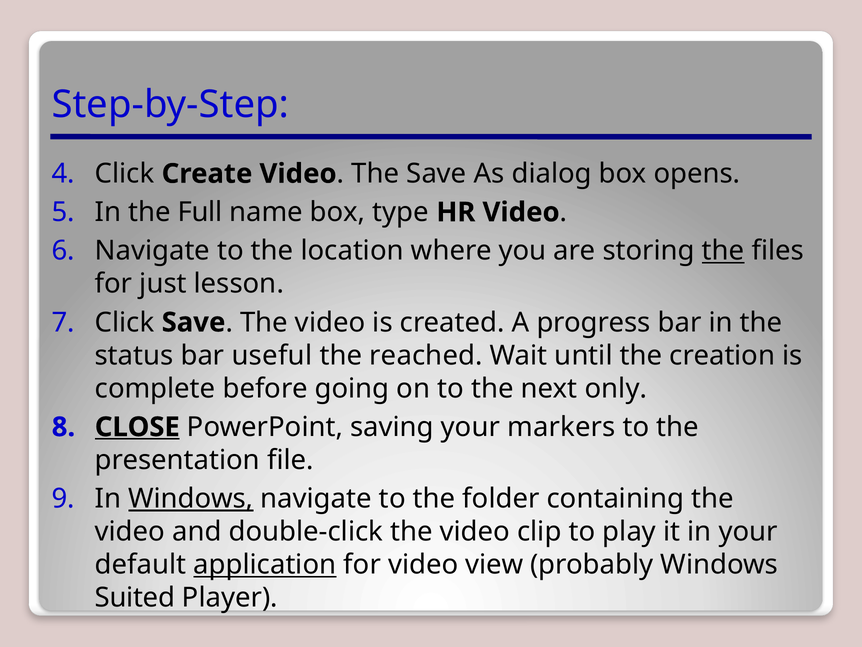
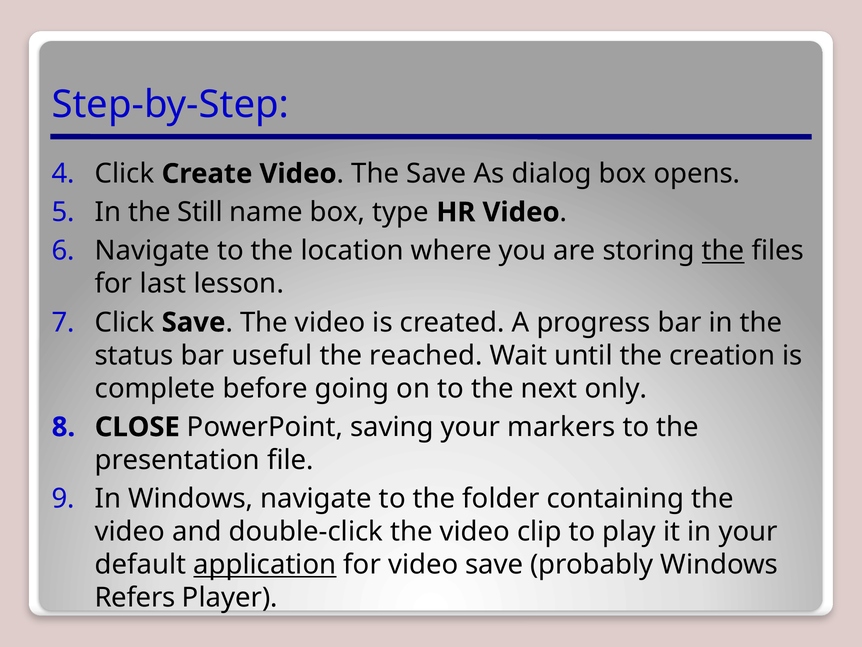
Full: Full -> Still
just: just -> last
CLOSE underline: present -> none
Windows at (191, 498) underline: present -> none
video view: view -> save
Suited: Suited -> Refers
